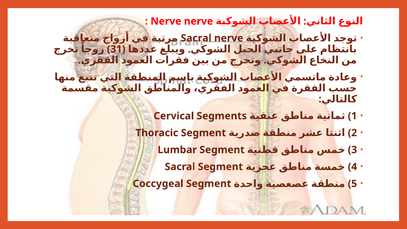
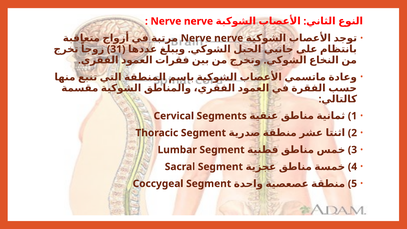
Sacral at (196, 38): Sacral -> Nerve
